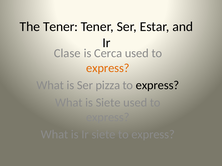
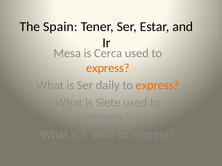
The Tener: Tener -> Spain
Clase: Clase -> Mesa
pizza: pizza -> daily
express at (157, 85) colour: black -> orange
